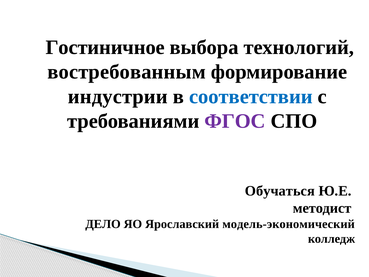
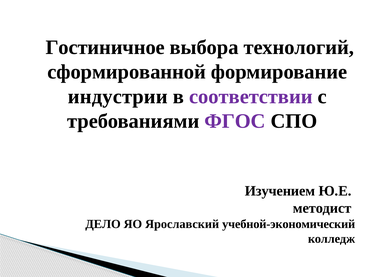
востребованным: востребованным -> сформированной
соответствии colour: blue -> purple
Обучаться: Обучаться -> Изучением
модель-экономический: модель-экономический -> учебной-экономический
